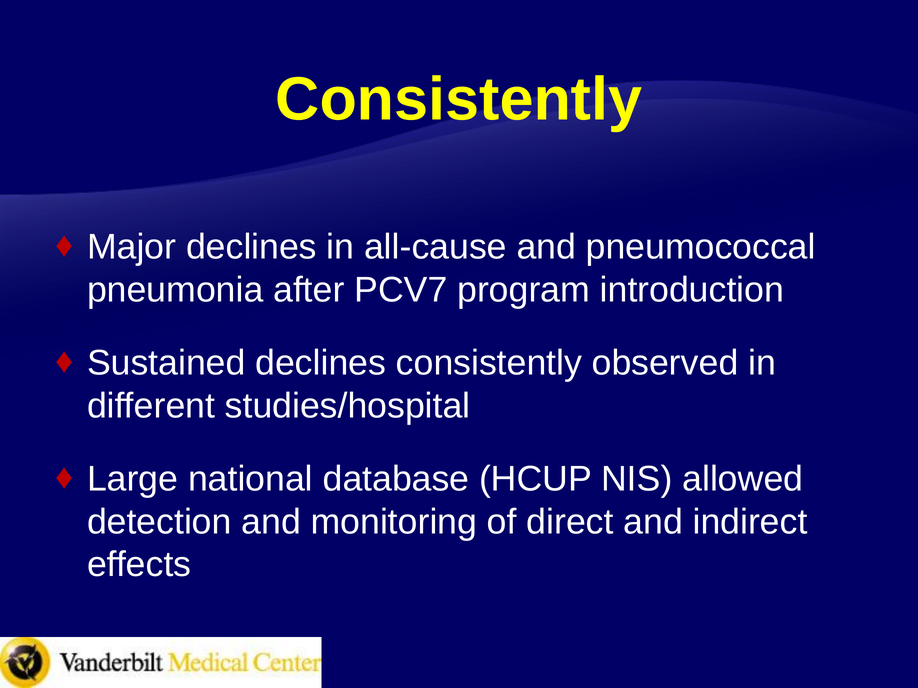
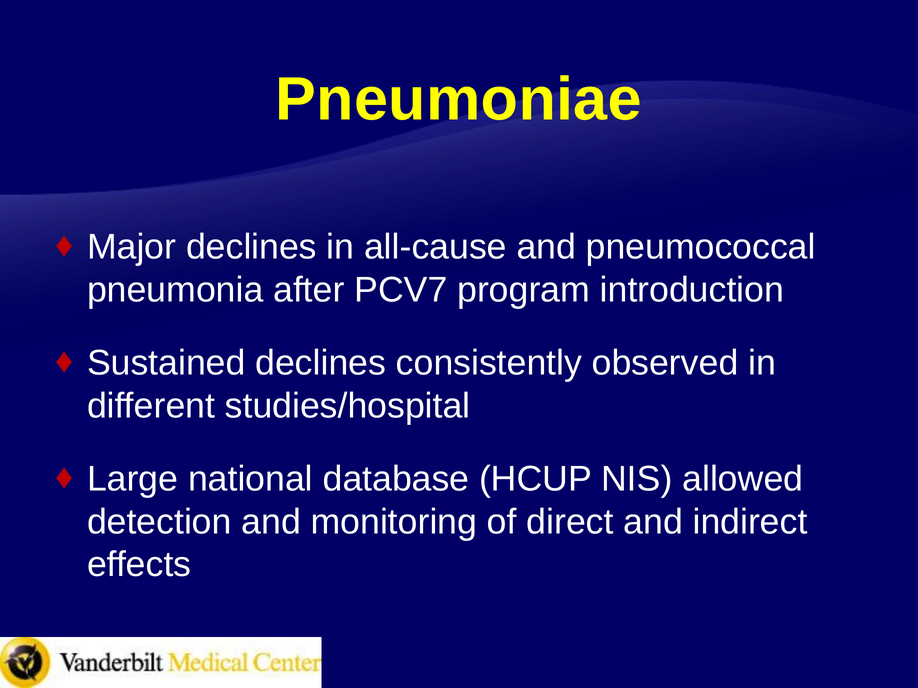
Consistently at (459, 100): Consistently -> Pneumoniae
